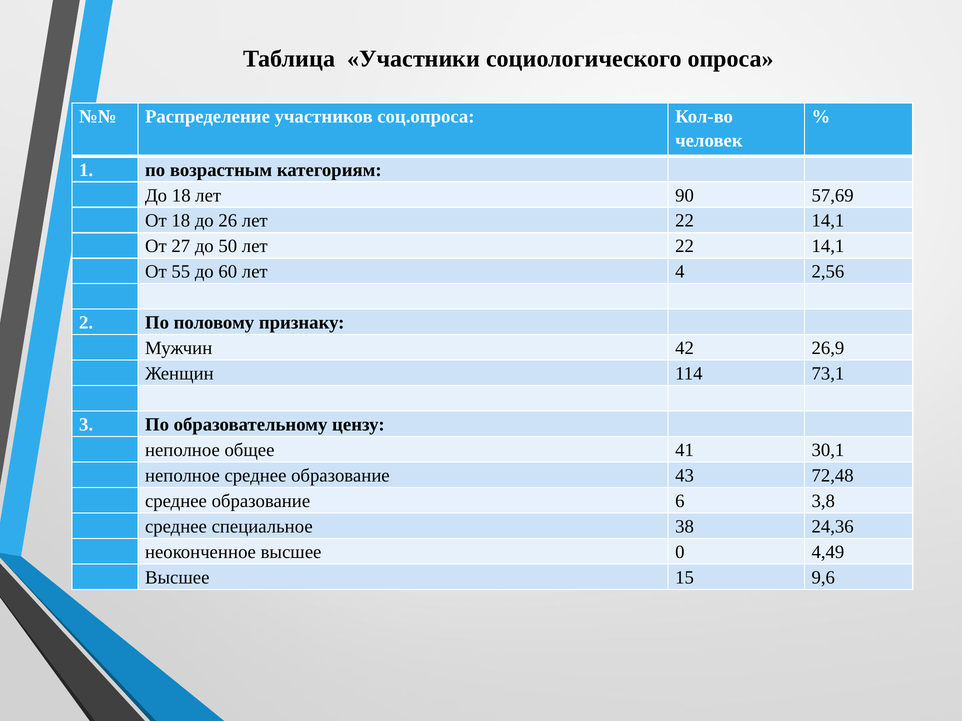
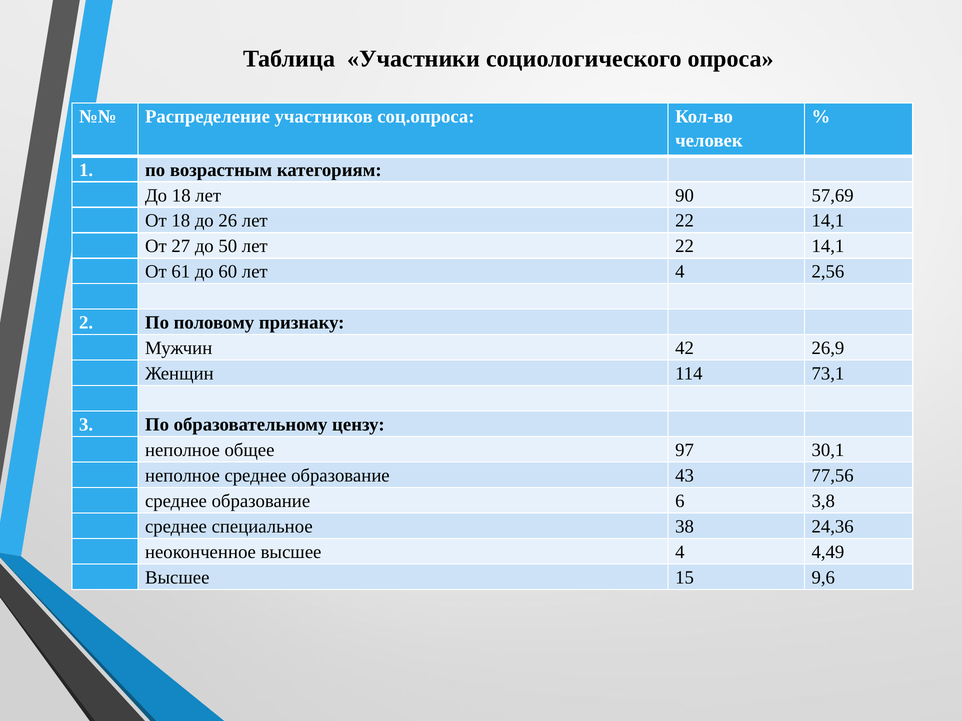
55: 55 -> 61
41: 41 -> 97
72,48: 72,48 -> 77,56
высшее 0: 0 -> 4
